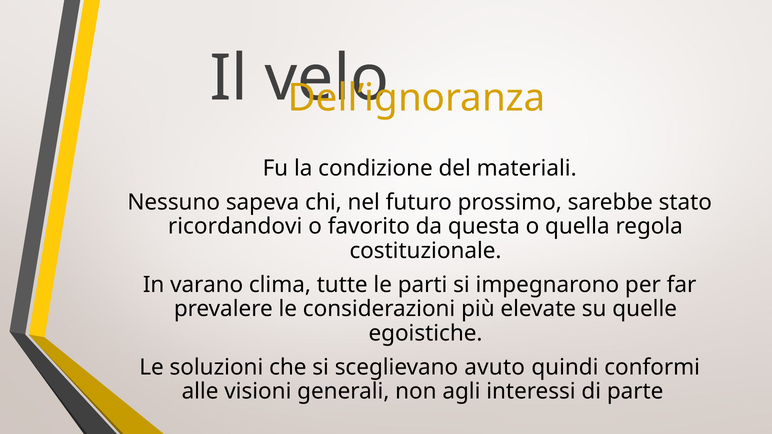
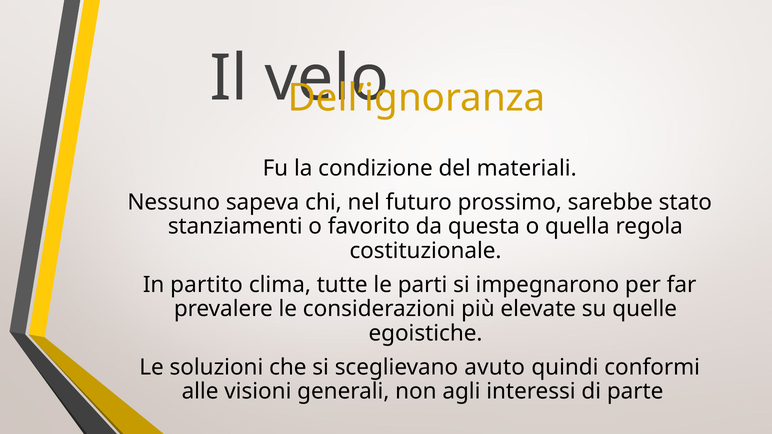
ricordandovi: ricordandovi -> stanziamenti
varano: varano -> partito
